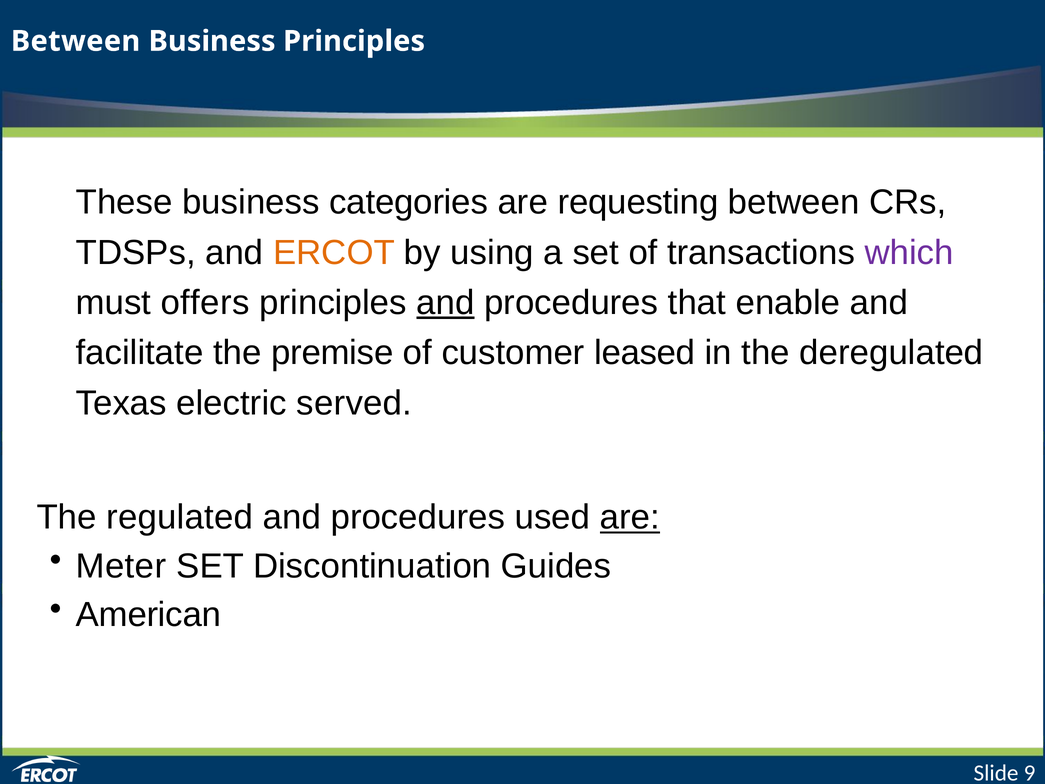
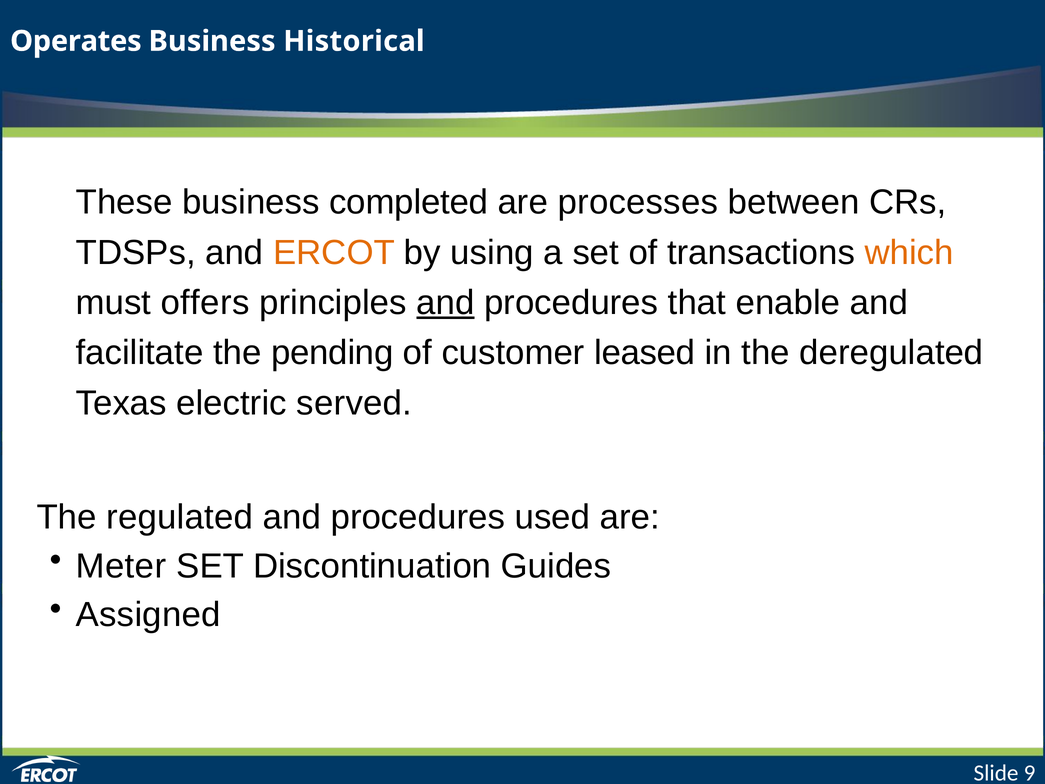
Between at (76, 41): Between -> Operates
Business Principles: Principles -> Historical
categories: categories -> completed
requesting: requesting -> processes
which colour: purple -> orange
premise: premise -> pending
are at (630, 517) underline: present -> none
American: American -> Assigned
